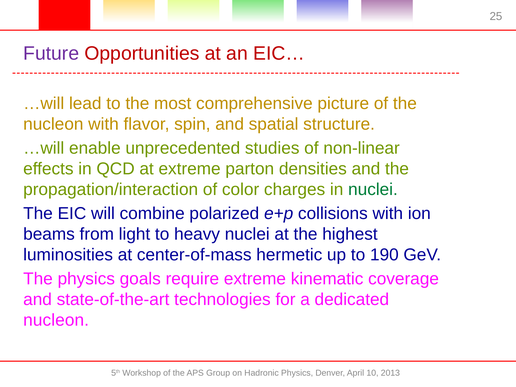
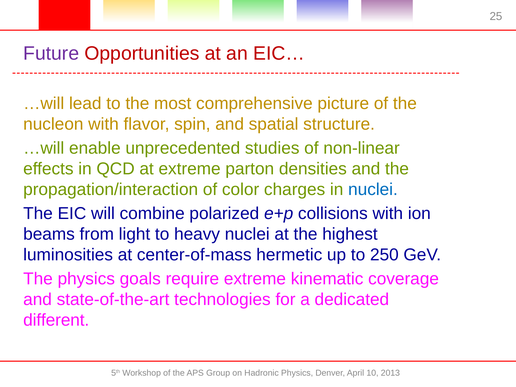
nuclei at (373, 190) colour: green -> blue
190: 190 -> 250
nucleon at (56, 320): nucleon -> different
